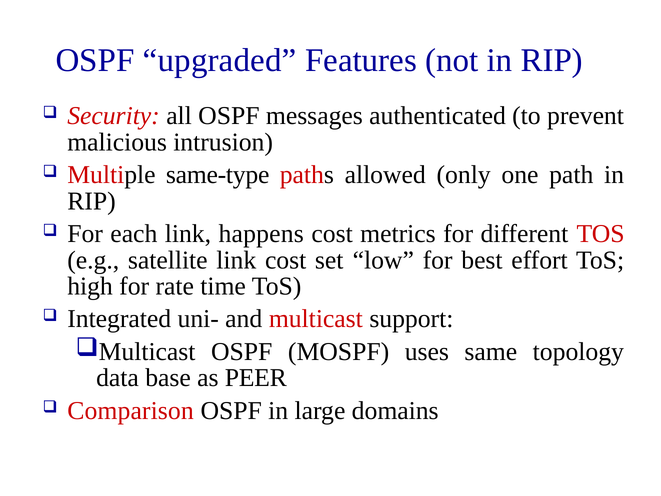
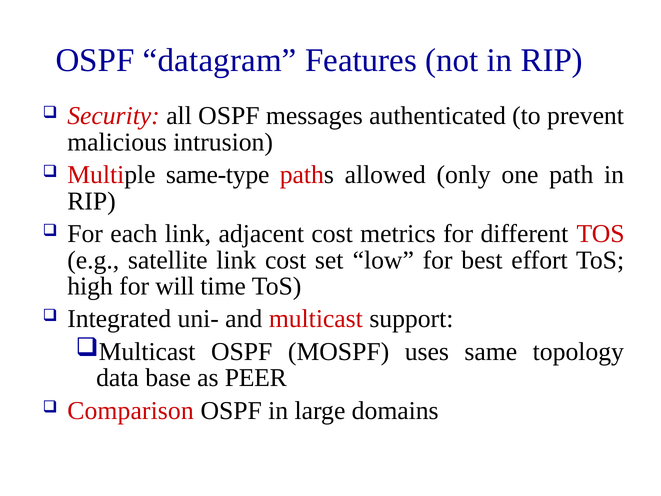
upgraded: upgraded -> datagram
happens: happens -> adjacent
rate: rate -> will
